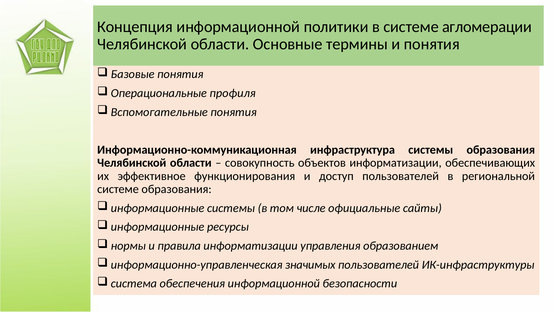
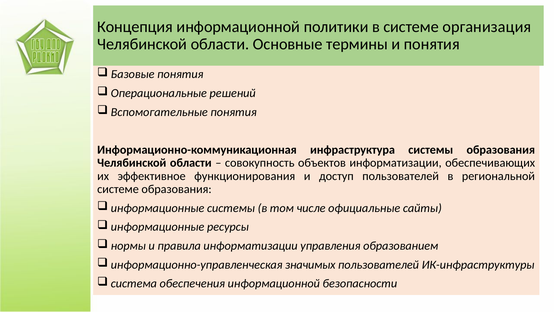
агломерации: агломерации -> организация
профиля: профиля -> решений
